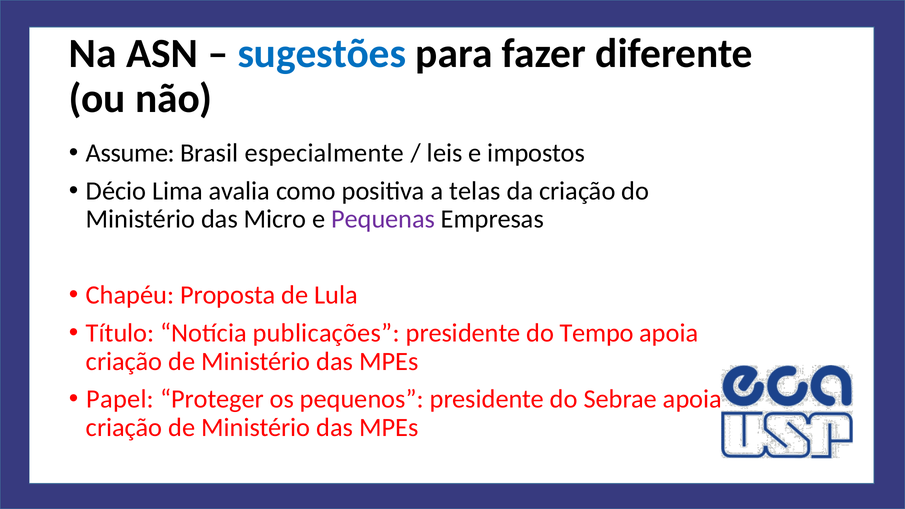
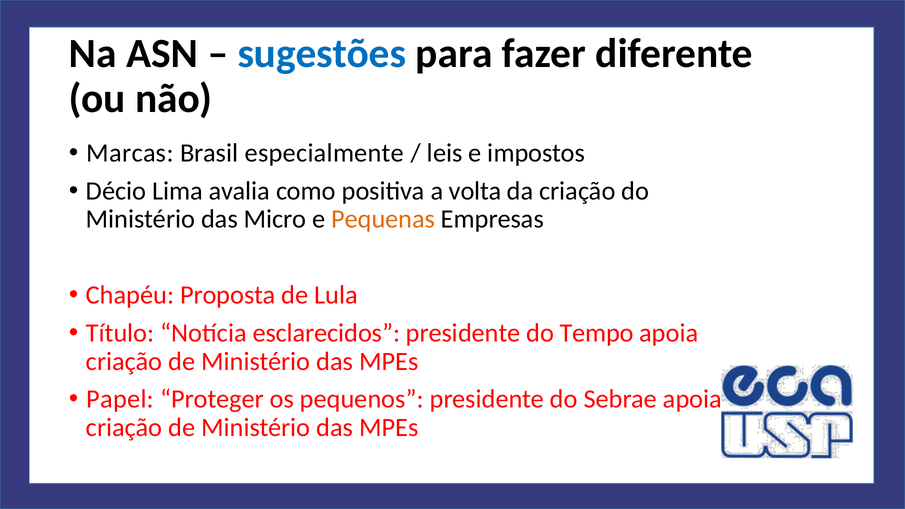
Assume: Assume -> Marcas
telas: telas -> volta
Pequenas colour: purple -> orange
publicações: publicações -> esclarecidos
